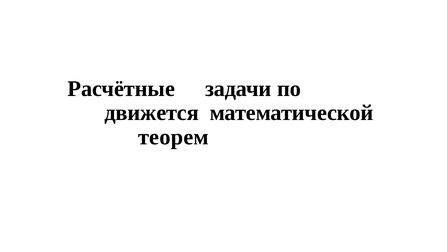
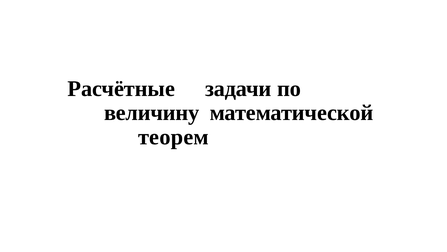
движется: движется -> величину
